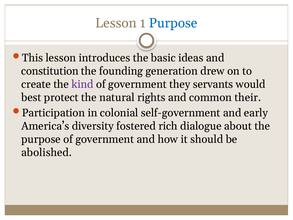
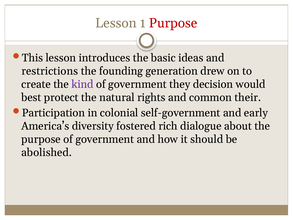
Purpose at (173, 23) colour: blue -> red
constitution: constitution -> restrictions
servants: servants -> decision
